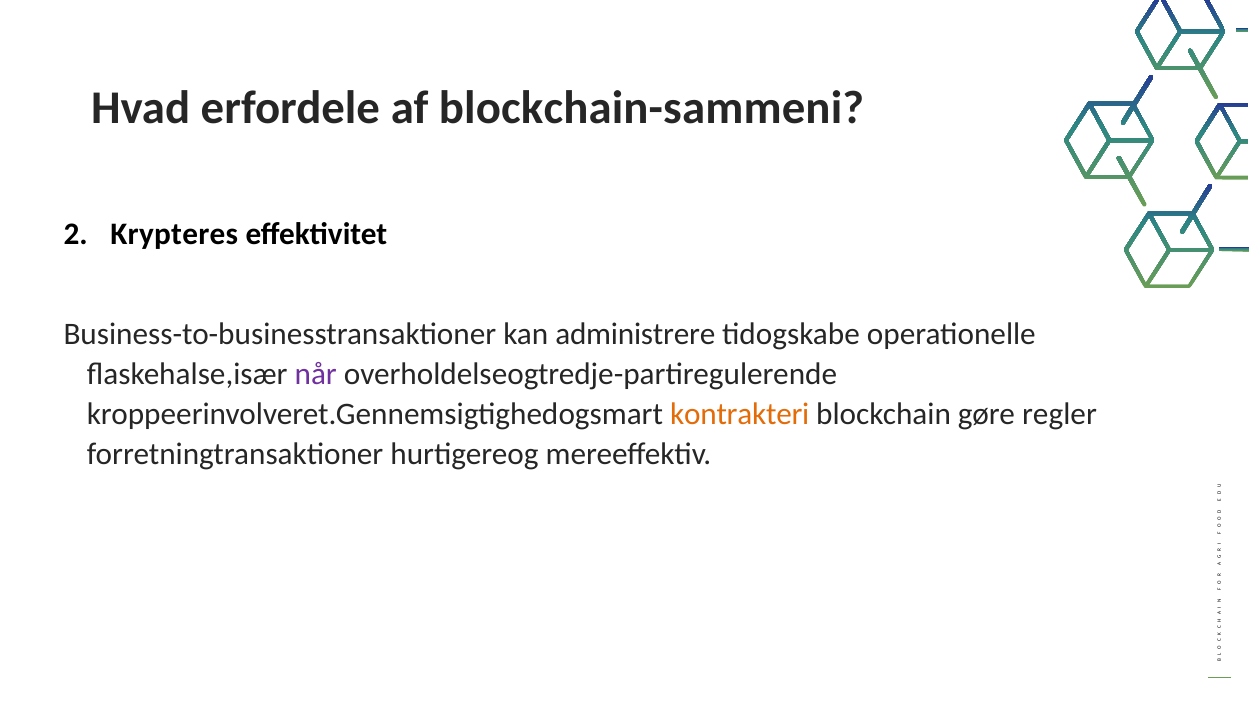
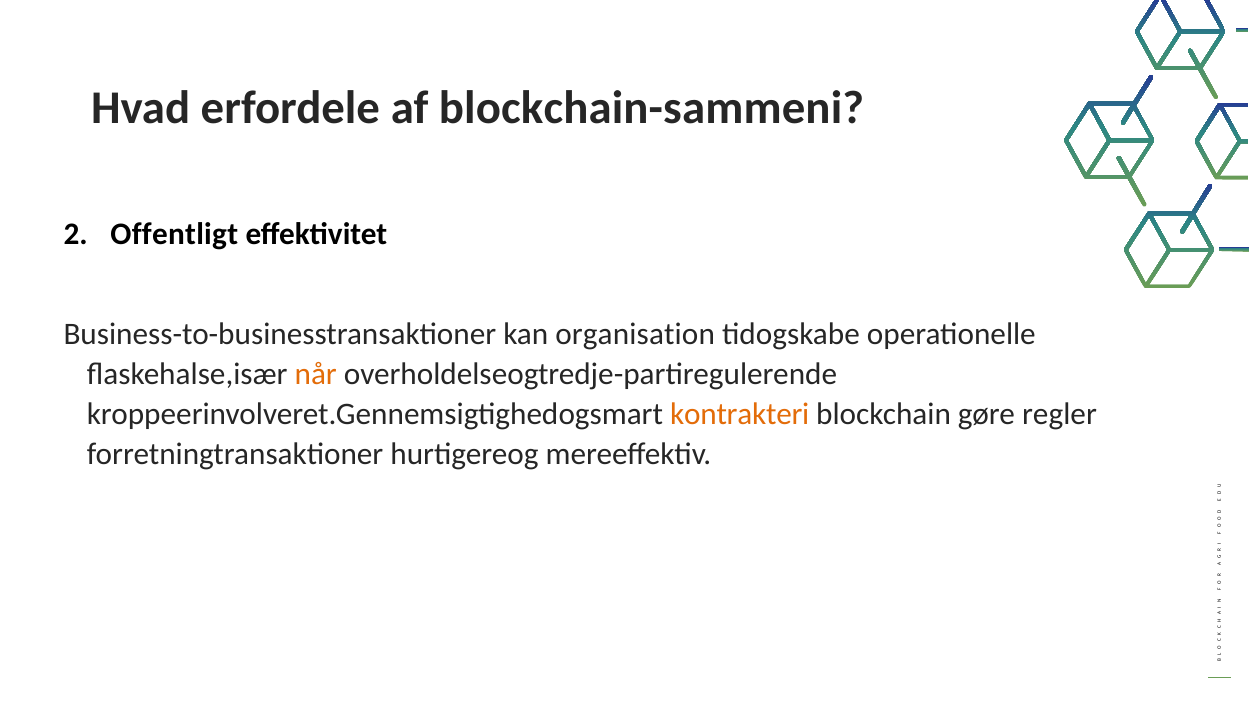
Krypteres: Krypteres -> Offentligt
administrere: administrere -> organisation
når colour: purple -> orange
